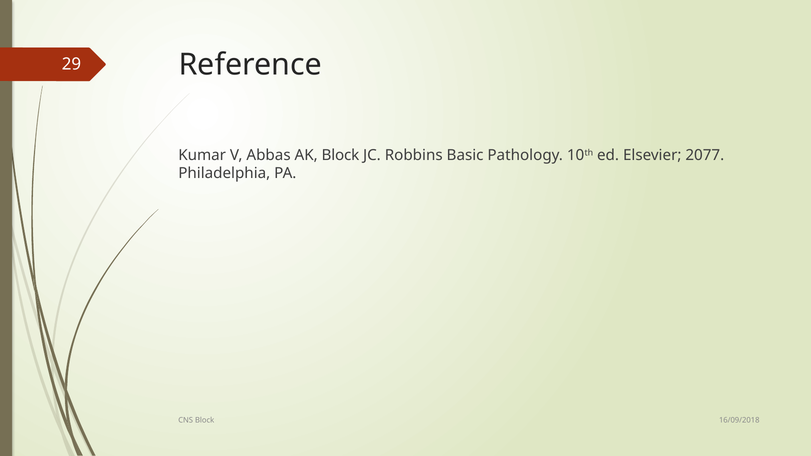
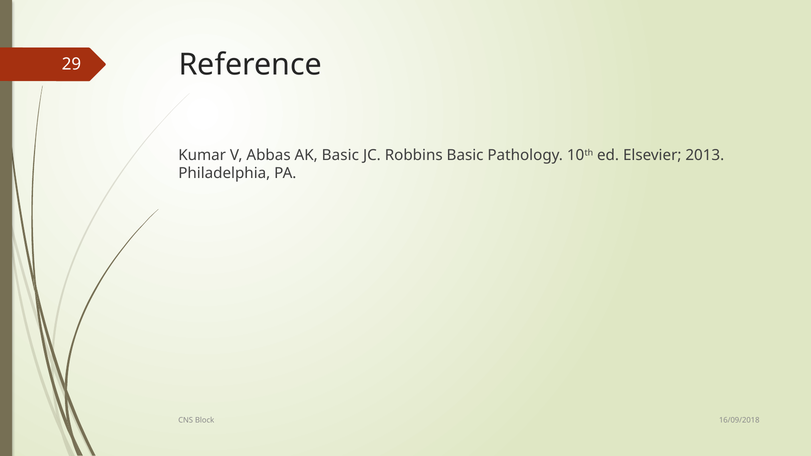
AK Block: Block -> Basic
2077: 2077 -> 2013
